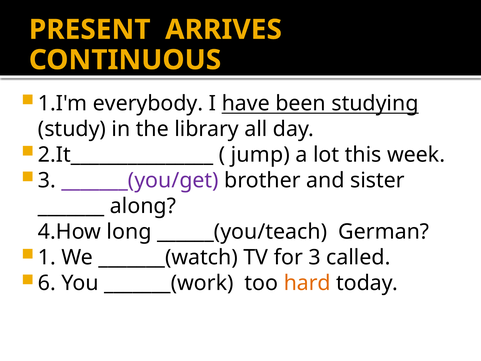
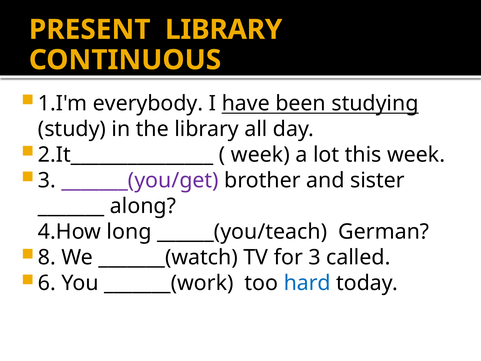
PRESENT ARRIVES: ARRIVES -> LIBRARY
jump at (260, 155): jump -> week
1: 1 -> 8
hard colour: orange -> blue
